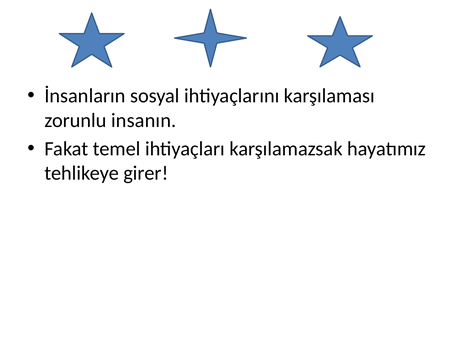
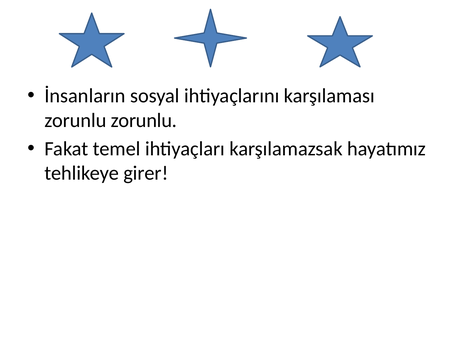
zorunlu insanın: insanın -> zorunlu
